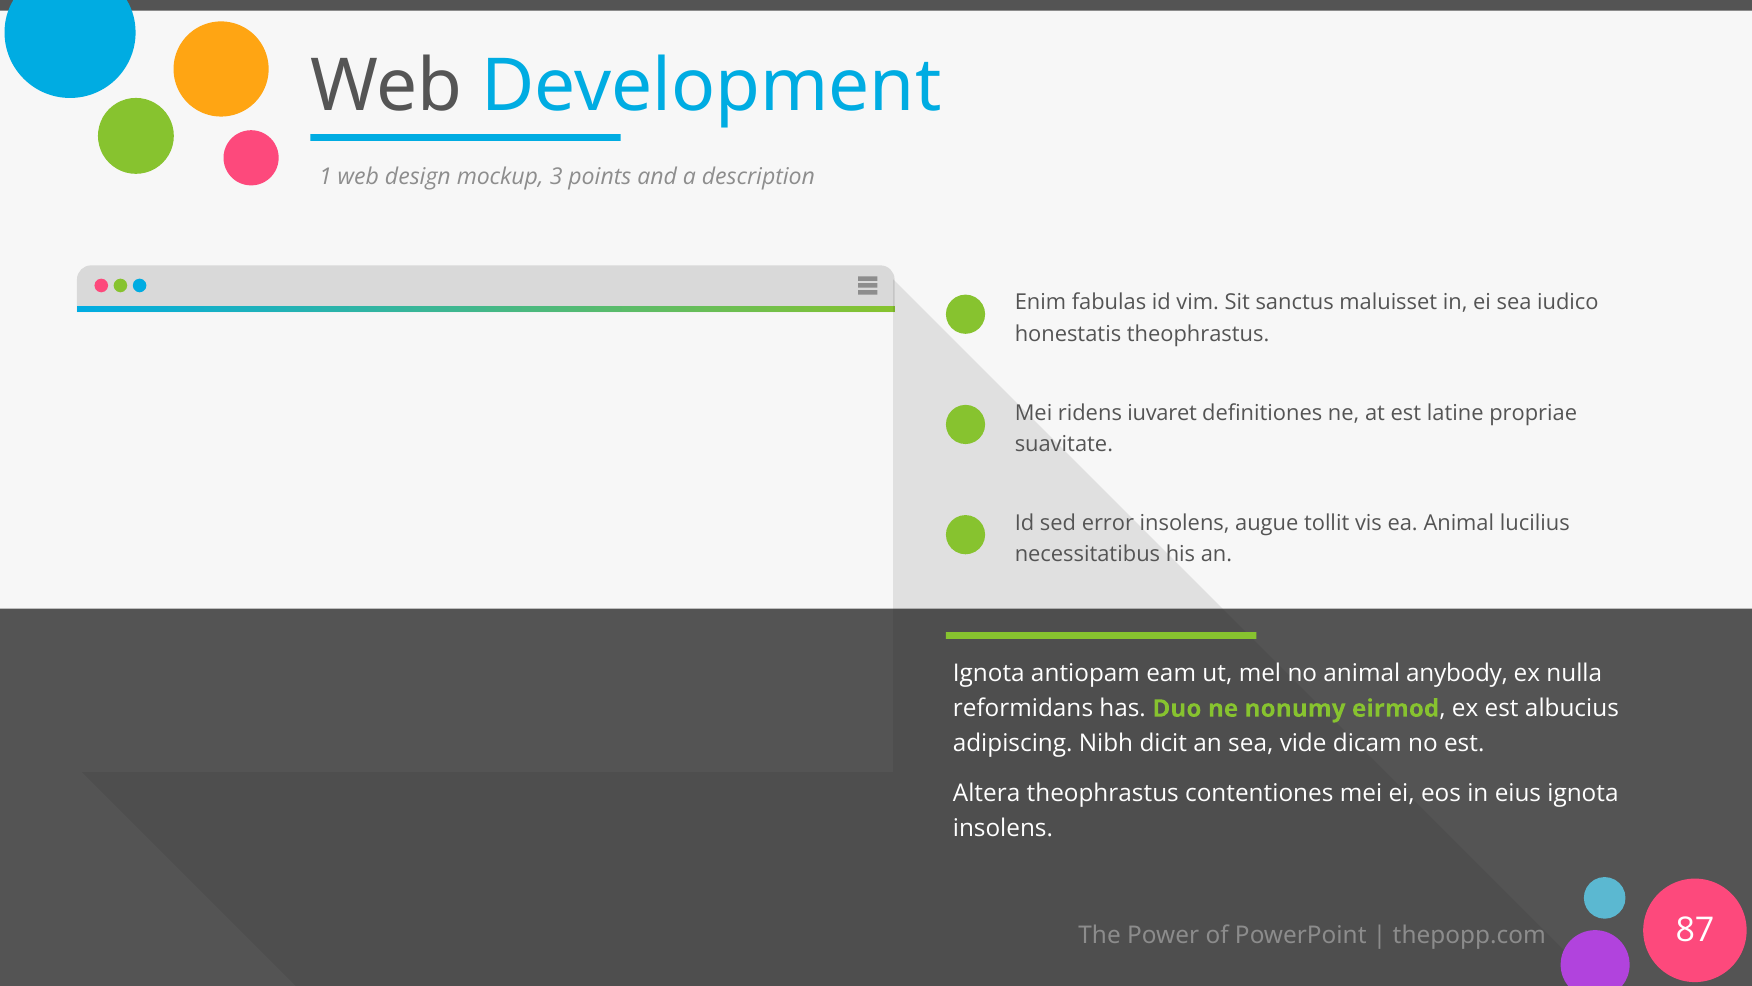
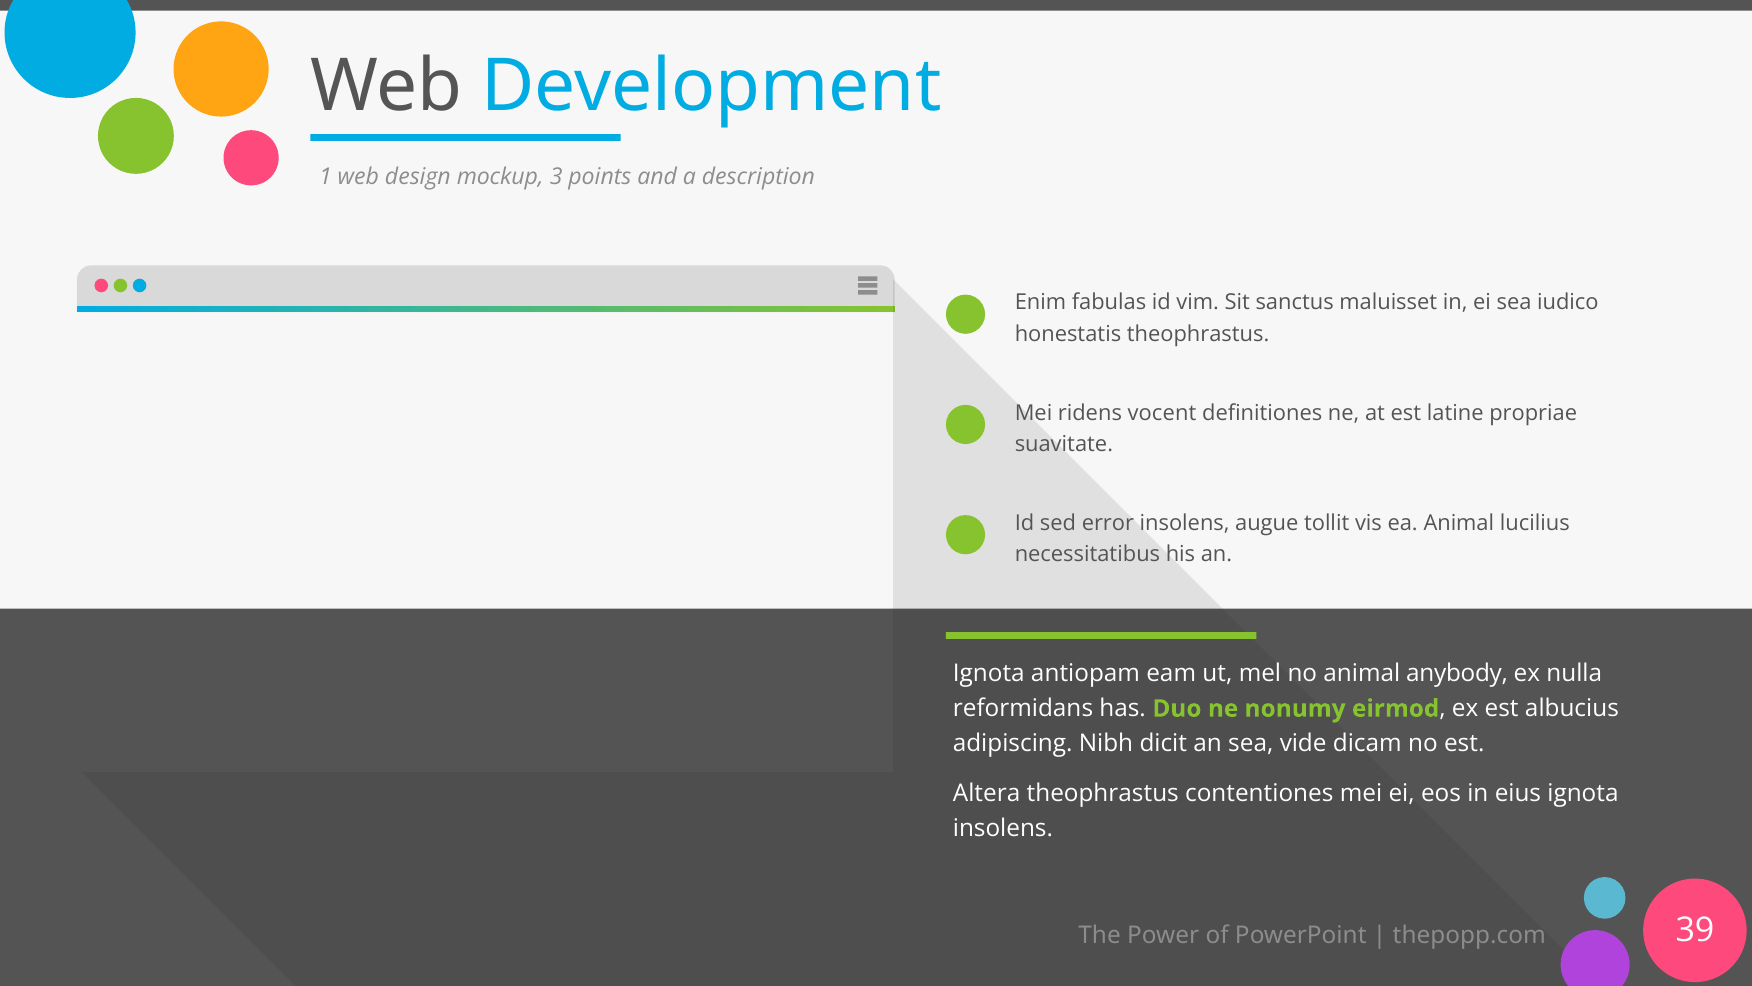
iuvaret: iuvaret -> vocent
87: 87 -> 39
